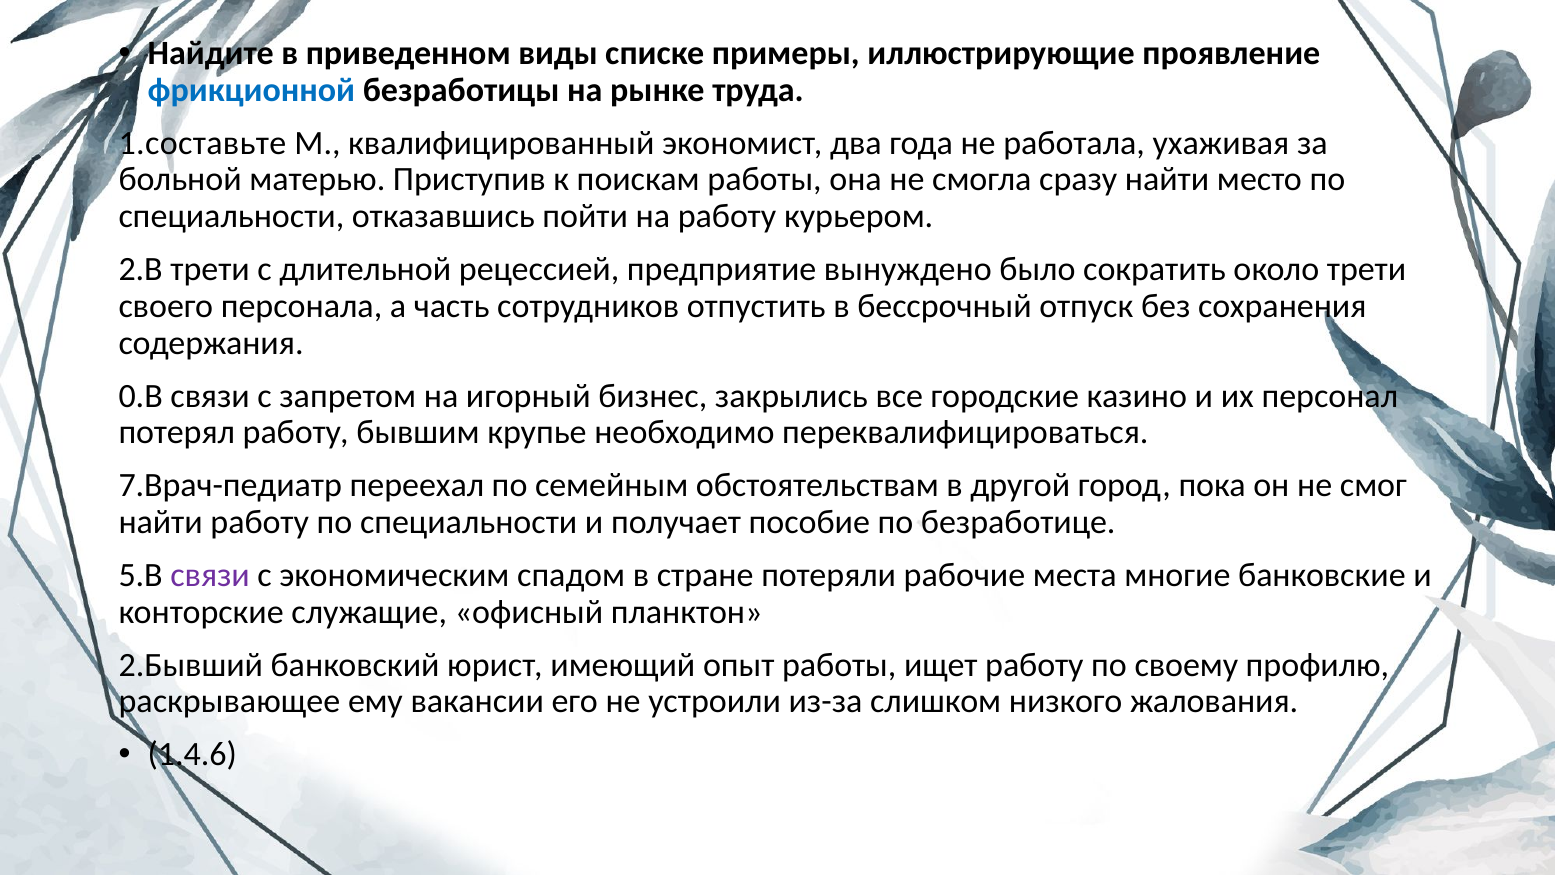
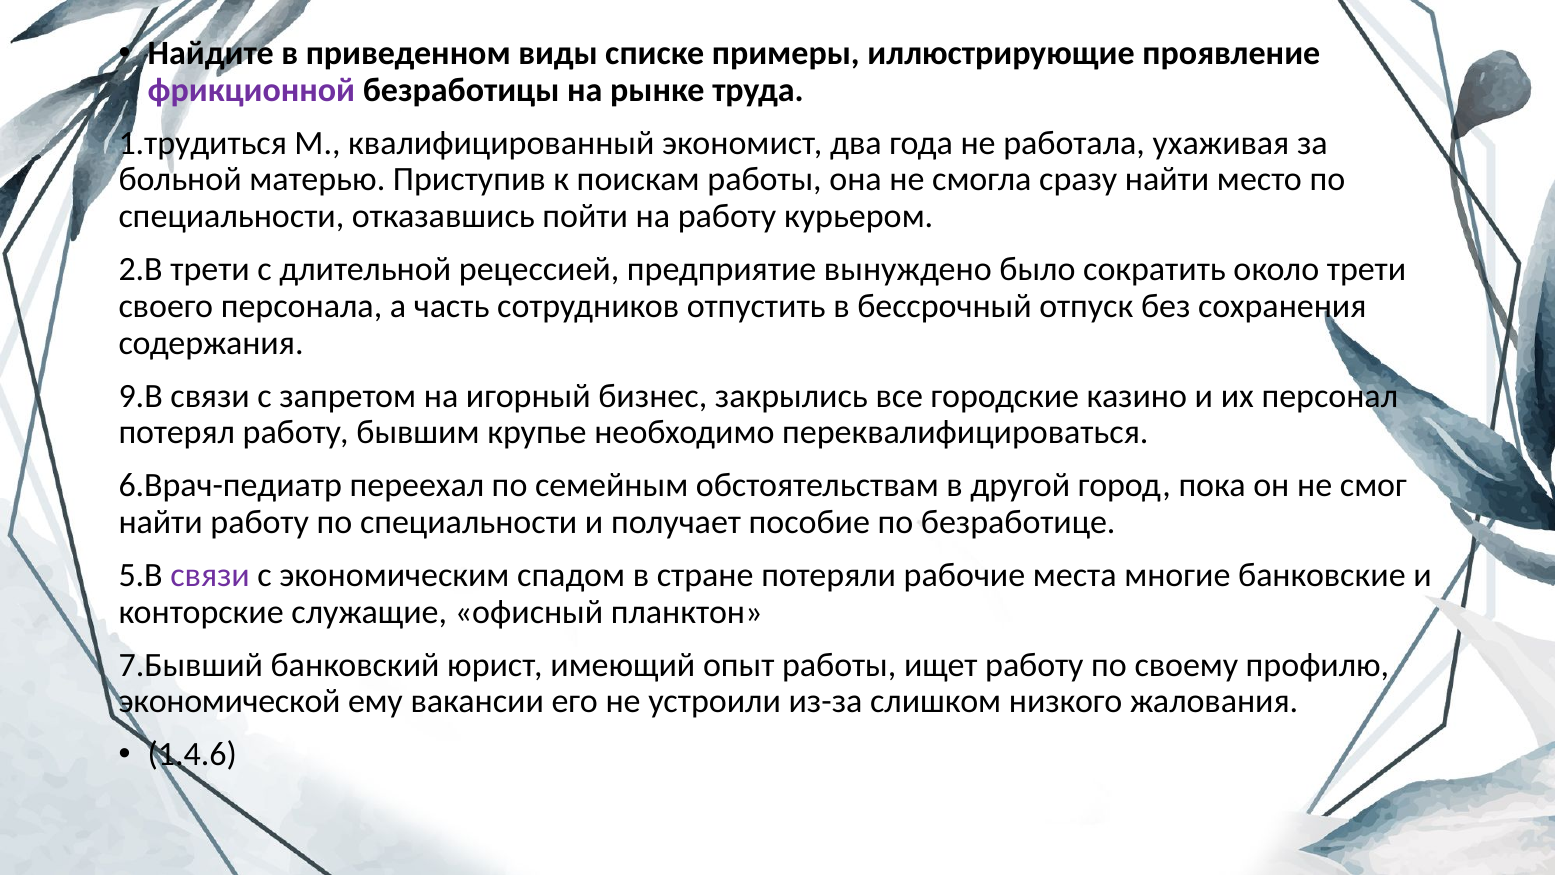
фрикционной colour: blue -> purple
1.составьте: 1.составьте -> 1.трудиться
0.В: 0.В -> 9.В
7.Врач-педиатр: 7.Врач-педиатр -> 6.Врач-педиатр
2.Бывший: 2.Бывший -> 7.Бывший
раскрывающее: раскрывающее -> экономической
